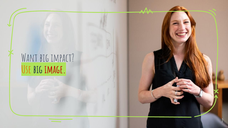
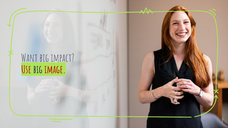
Use colour: orange -> red
